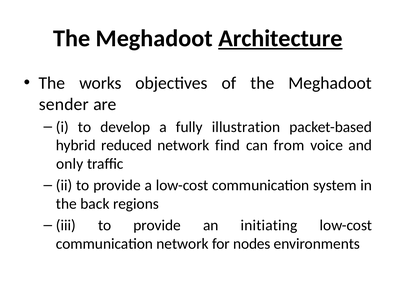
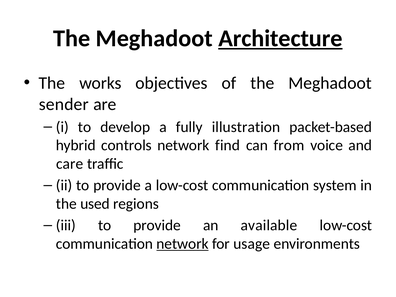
reduced: reduced -> controls
only: only -> care
back: back -> used
initiating: initiating -> available
network at (182, 244) underline: none -> present
nodes: nodes -> usage
